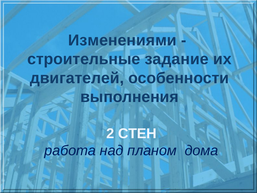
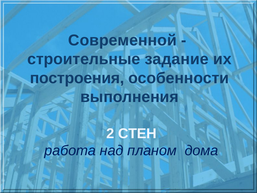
Изменениями: Изменениями -> Современной
двигателей: двигателей -> построения
